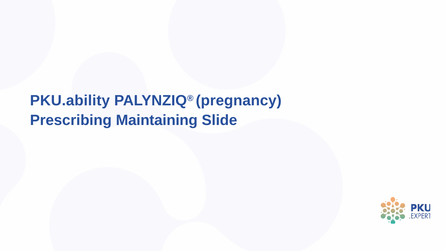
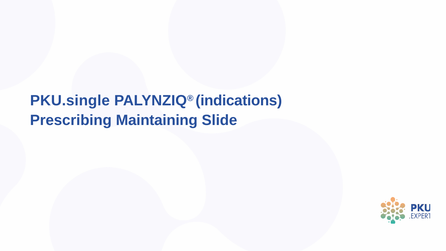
PKU.ability: PKU.ability -> PKU.single
pregnancy: pregnancy -> indications
